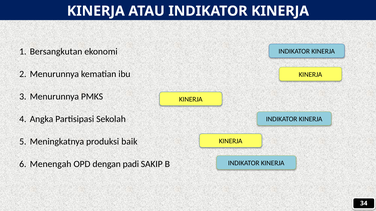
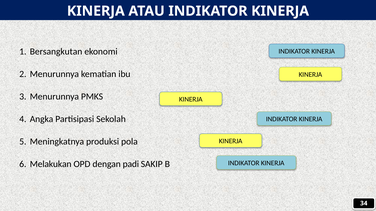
baik: baik -> pola
Menengah: Menengah -> Melakukan
